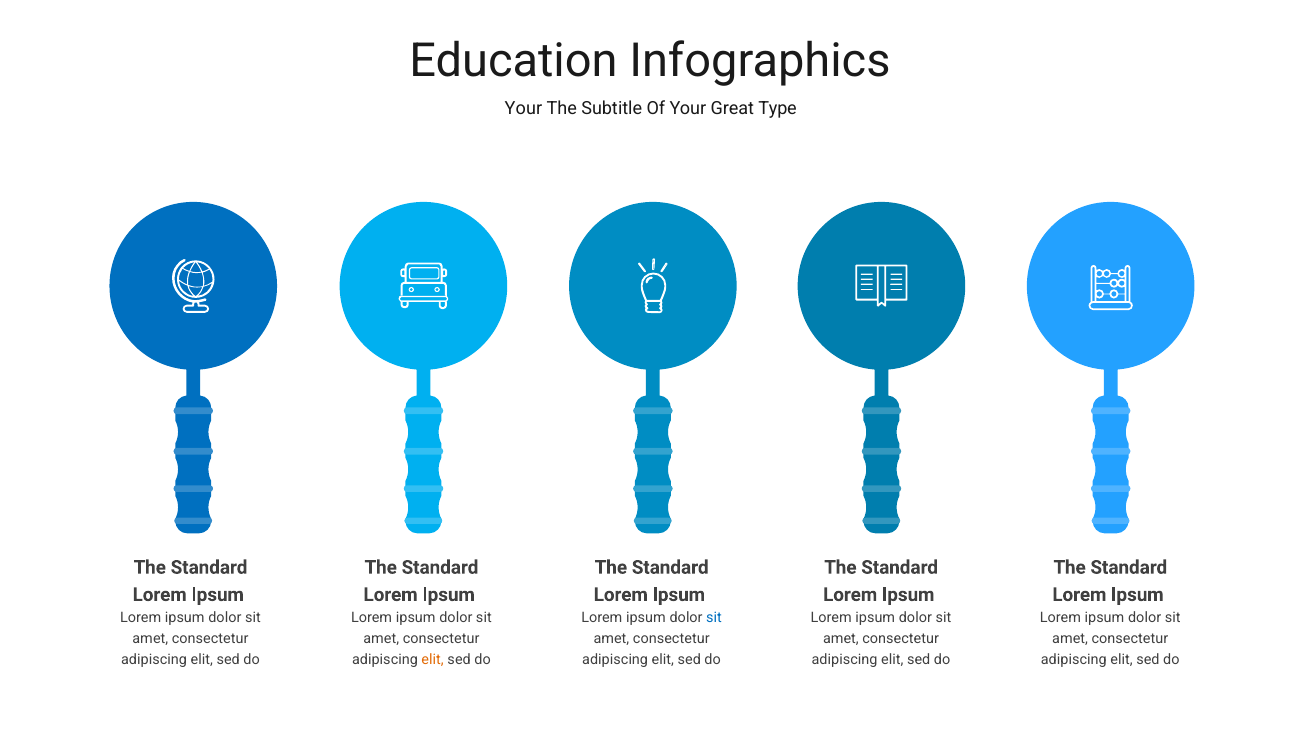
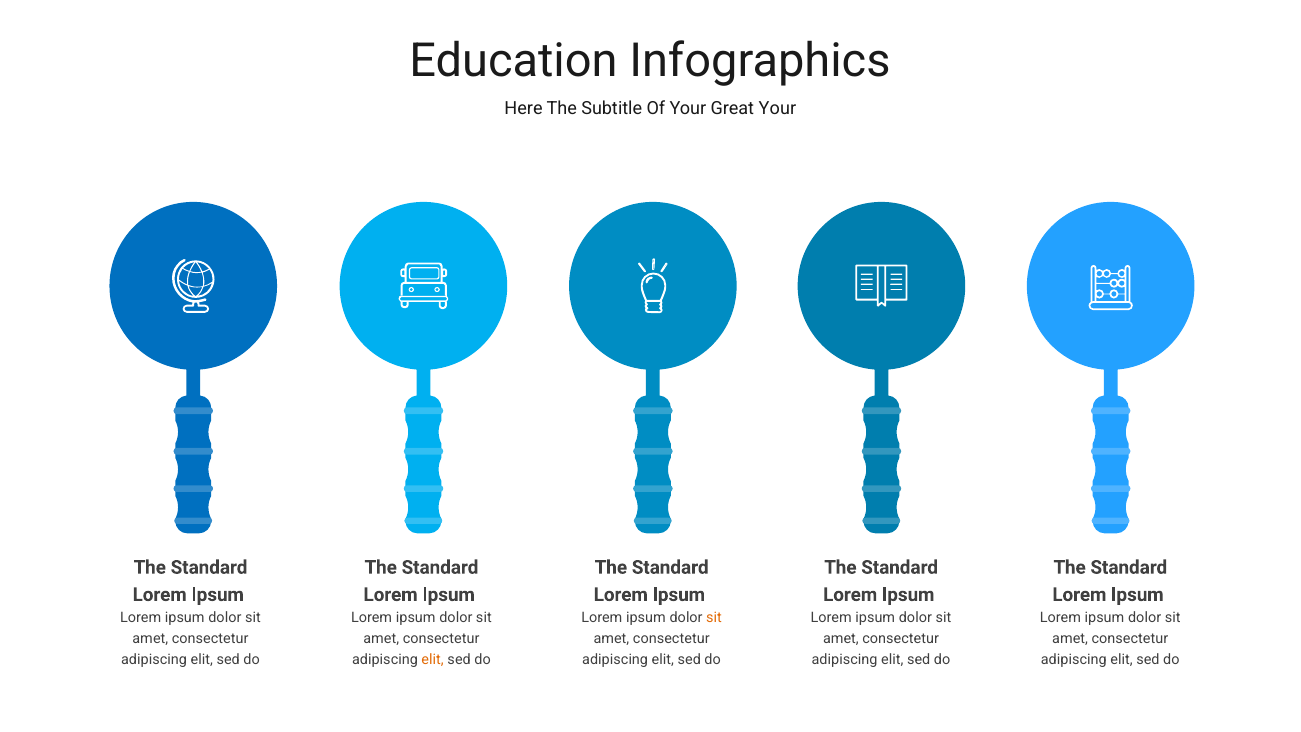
Your at (523, 108): Your -> Here
Great Type: Type -> Your
sit at (714, 618) colour: blue -> orange
